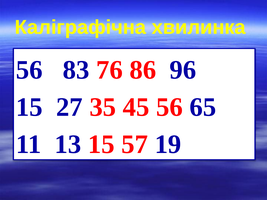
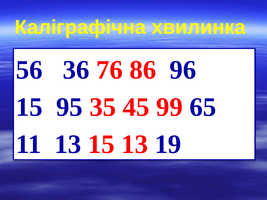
83: 83 -> 36
27: 27 -> 95
45 56: 56 -> 99
15 57: 57 -> 13
